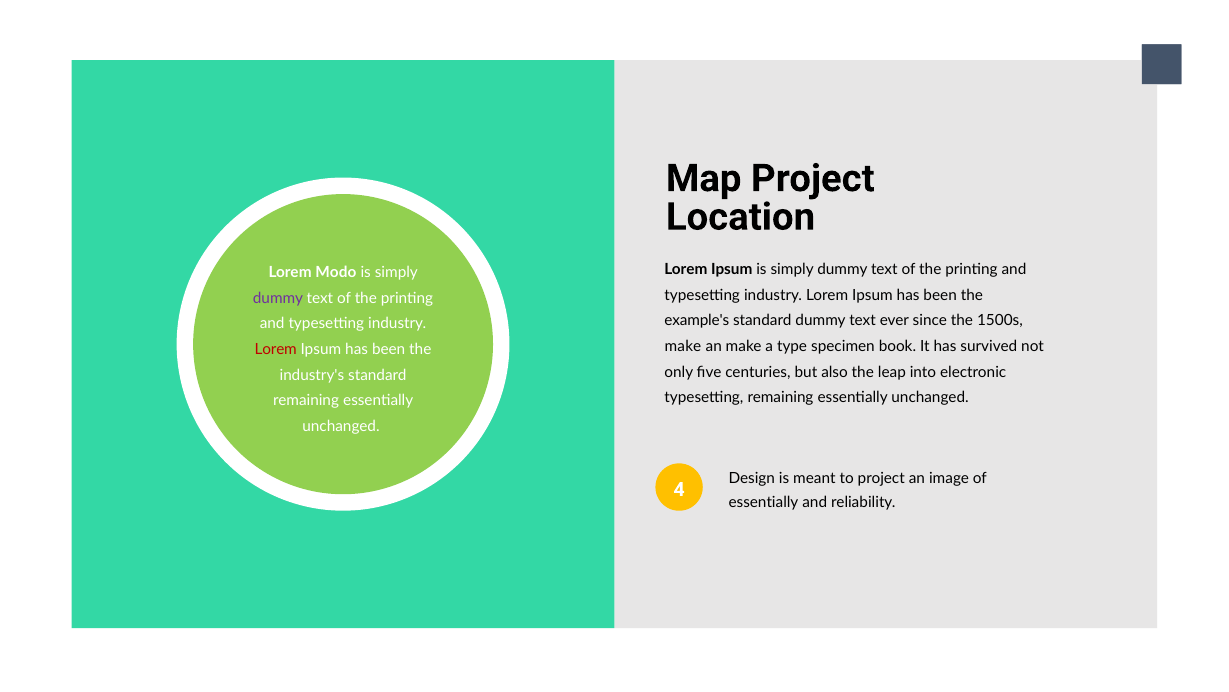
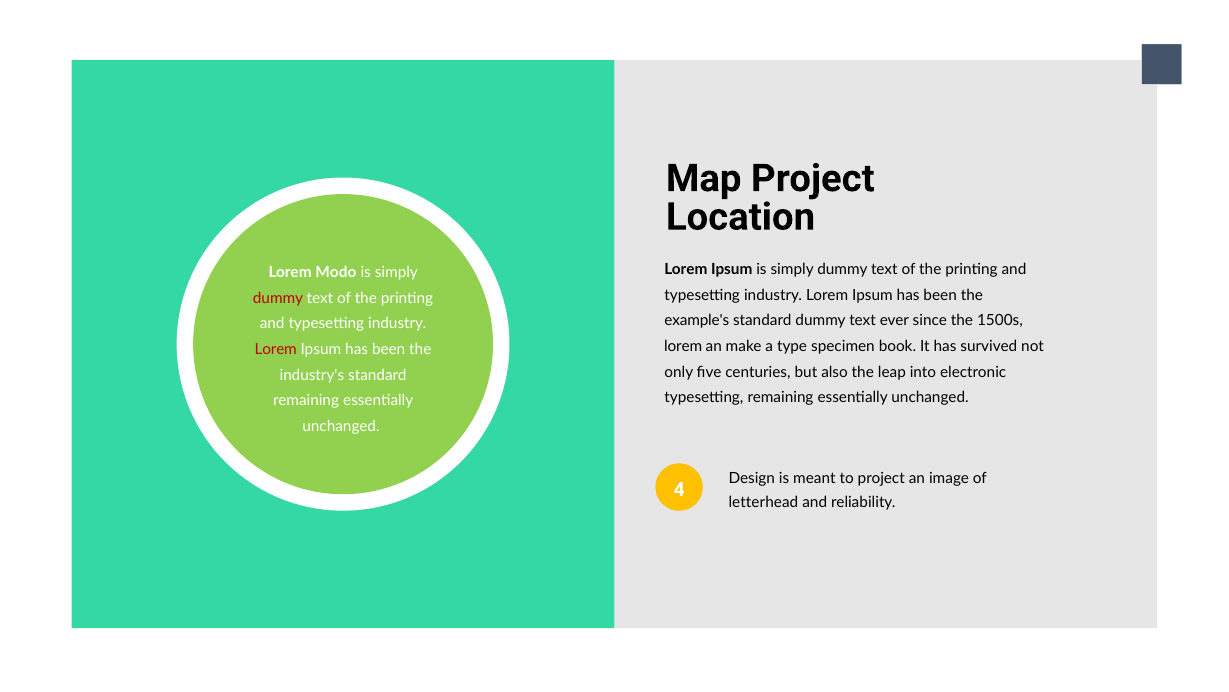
dummy at (278, 298) colour: purple -> red
make at (683, 346): make -> lorem
essentially at (763, 501): essentially -> letterhead
